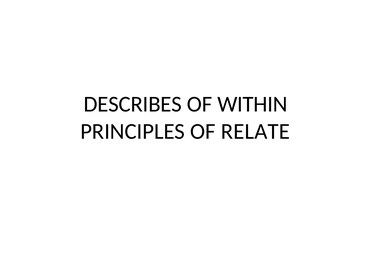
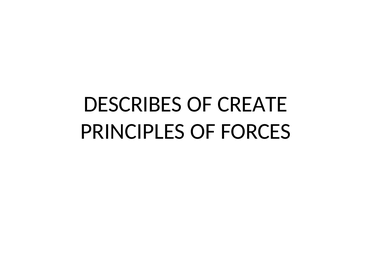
WITHIN: WITHIN -> CREATE
RELATE: RELATE -> FORCES
